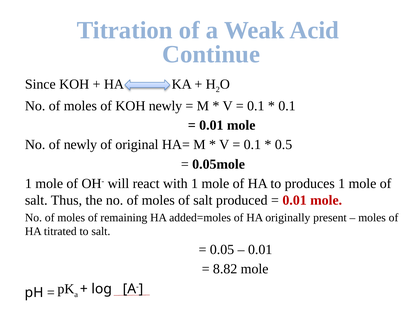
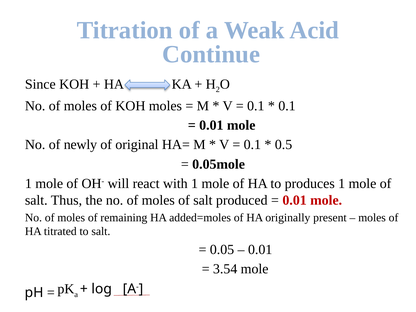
KOH newly: newly -> moles
8.82: 8.82 -> 3.54
